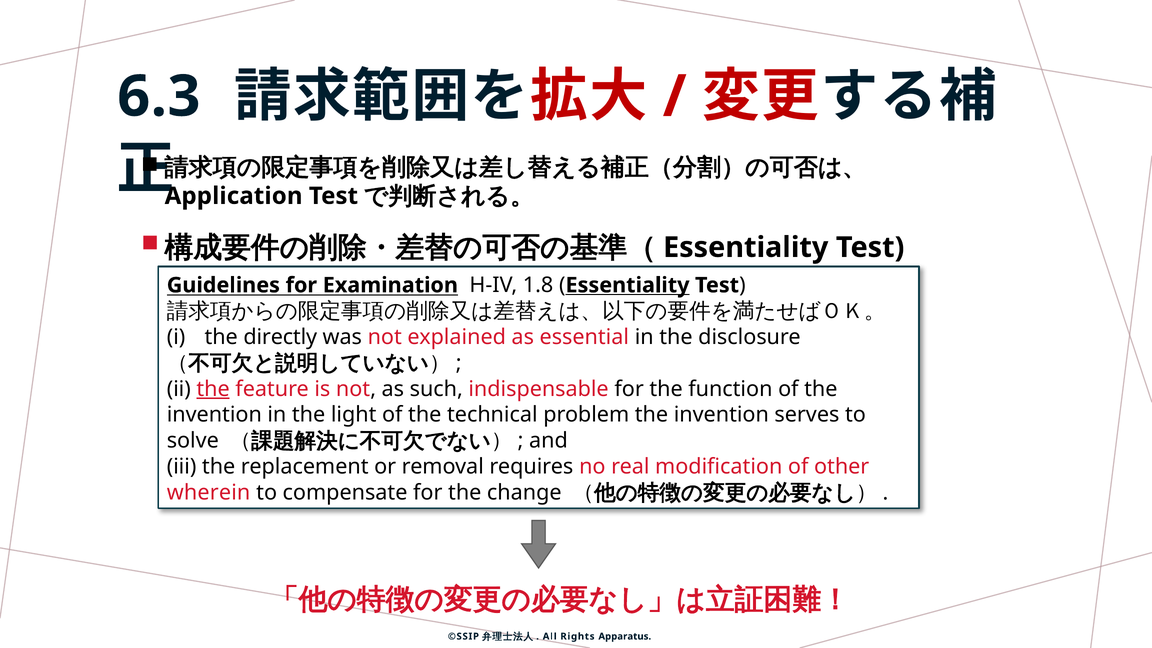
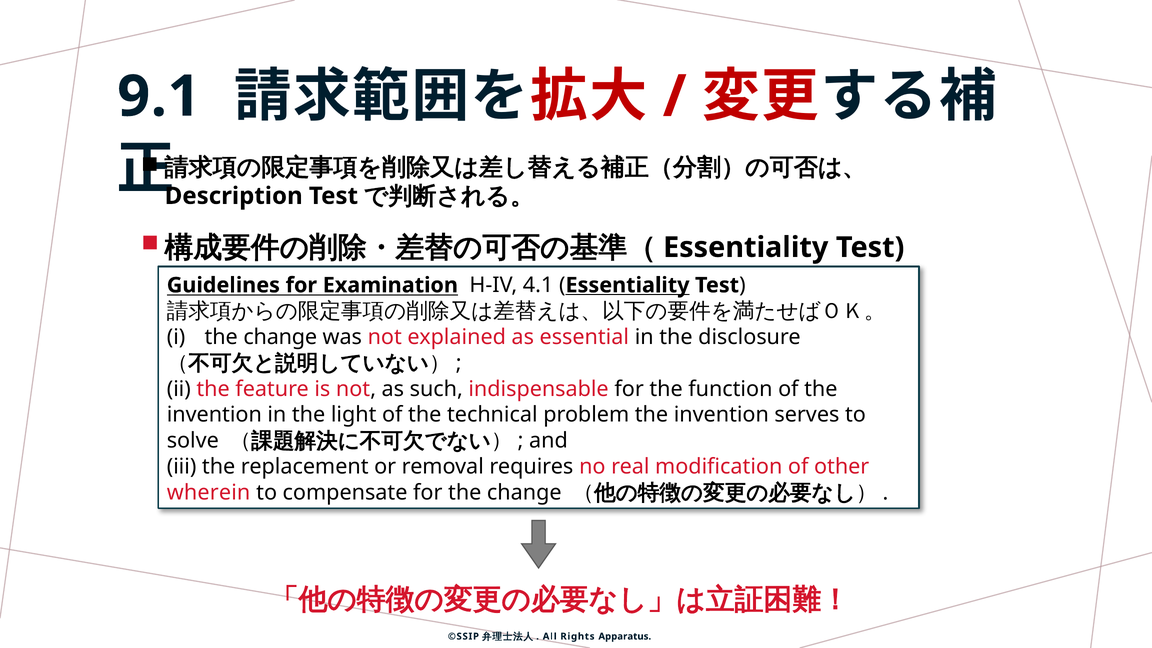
6.3: 6.3 -> 9.1
Application: Application -> Description
1.8: 1.8 -> 4.1
directly at (280, 337): directly -> change
the at (213, 389) underline: present -> none
